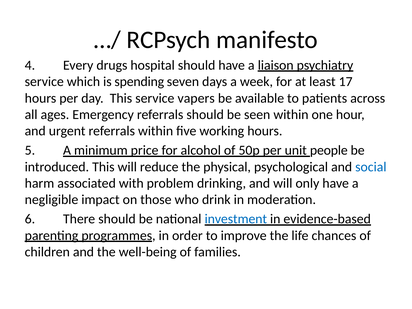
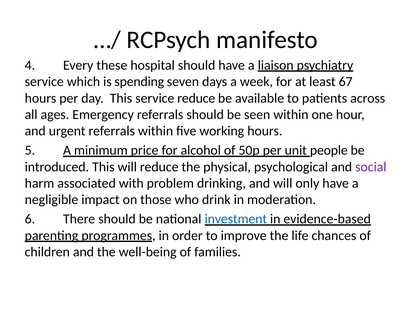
drugs: drugs -> these
17: 17 -> 67
service vapers: vapers -> reduce
social colour: blue -> purple
